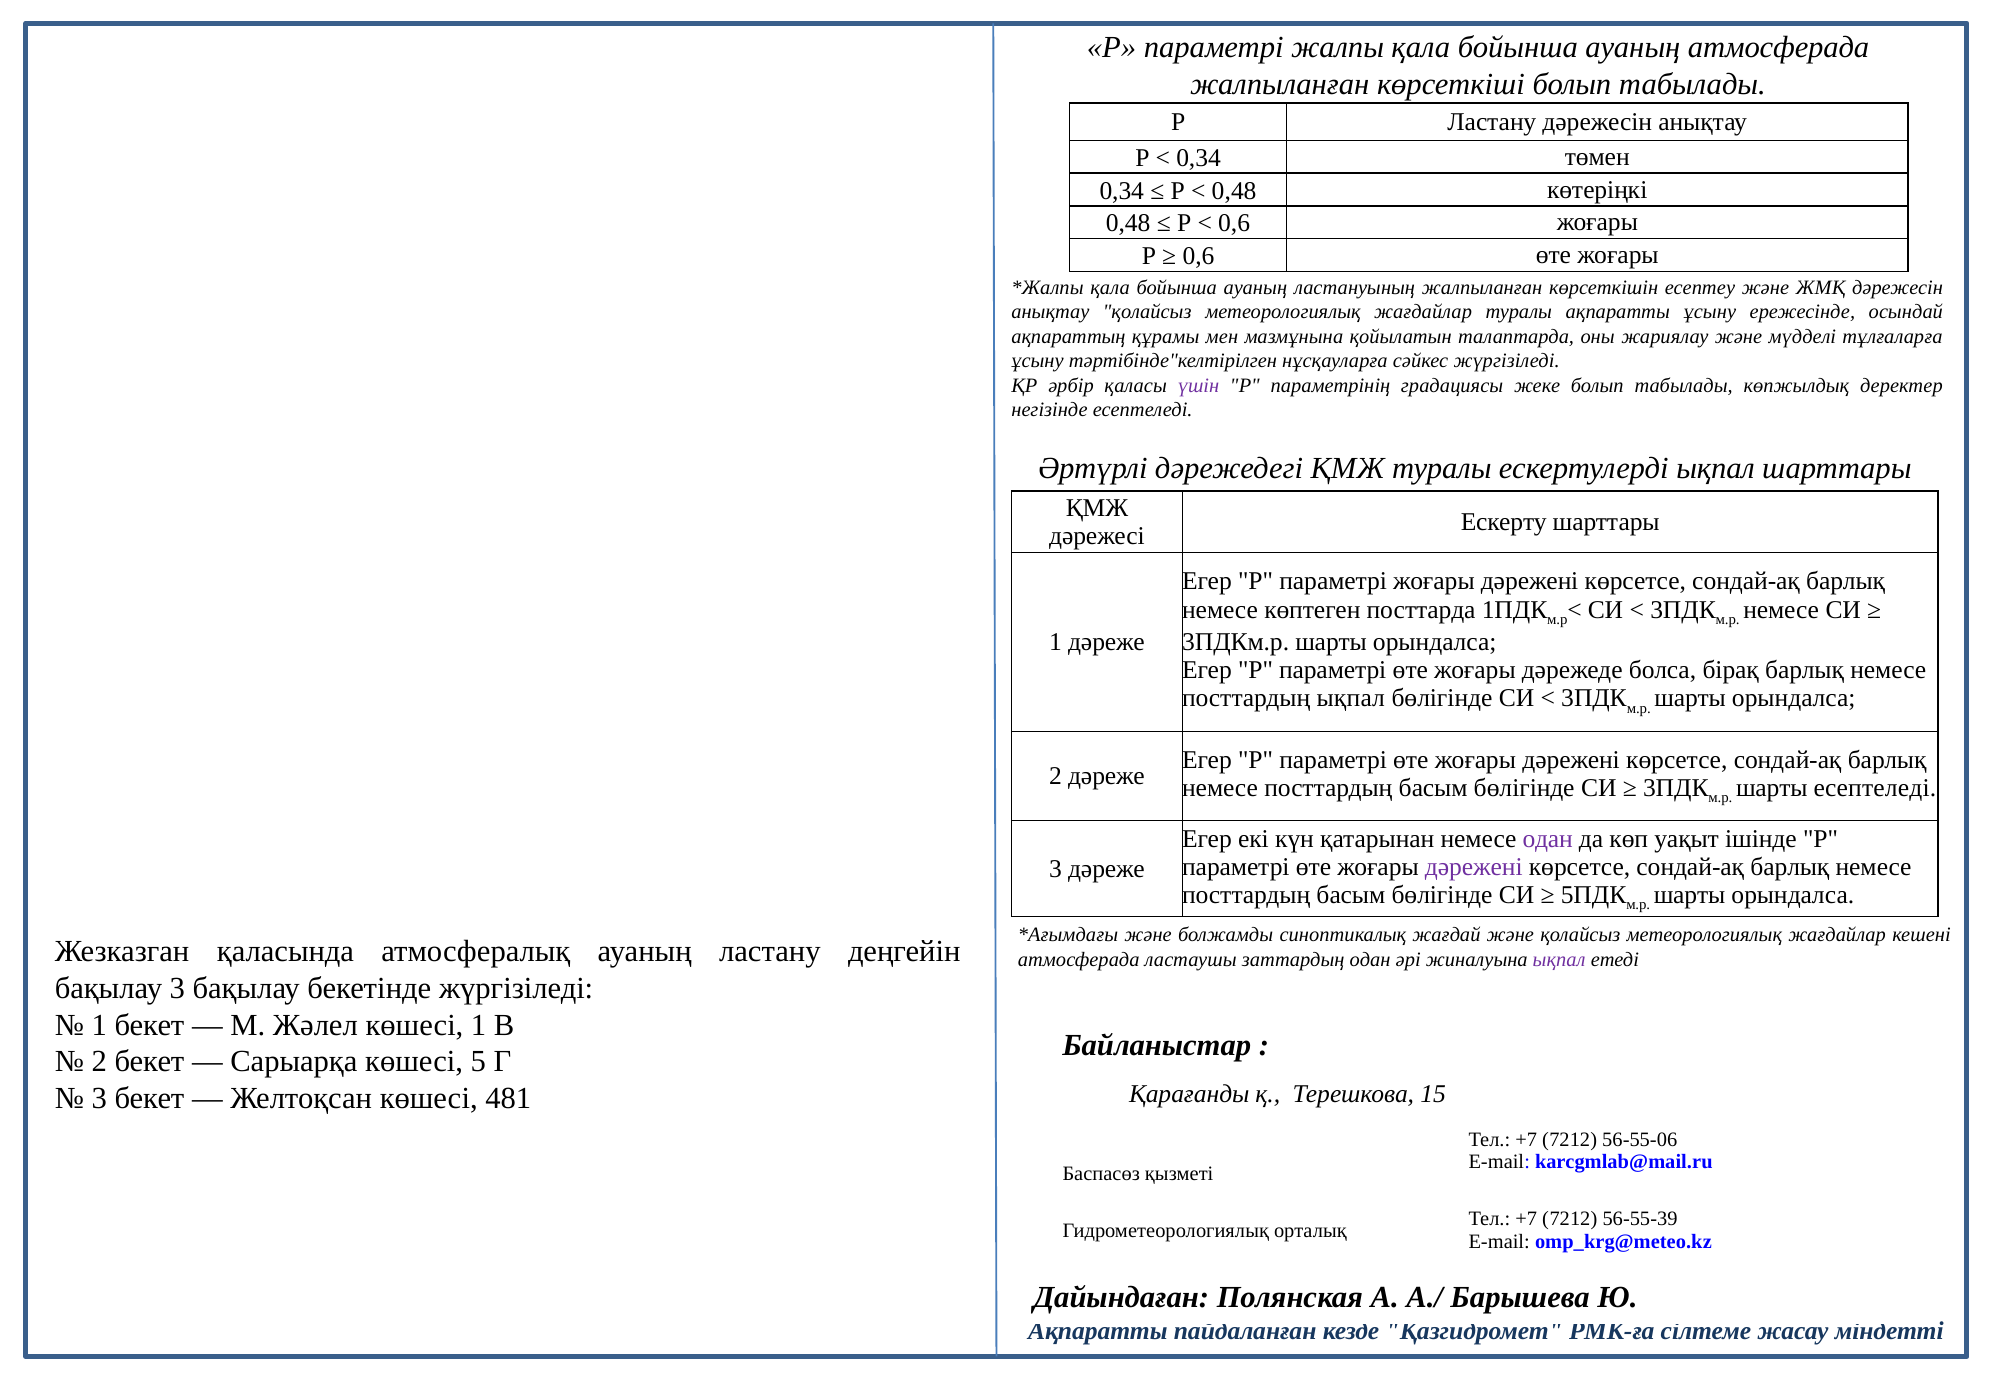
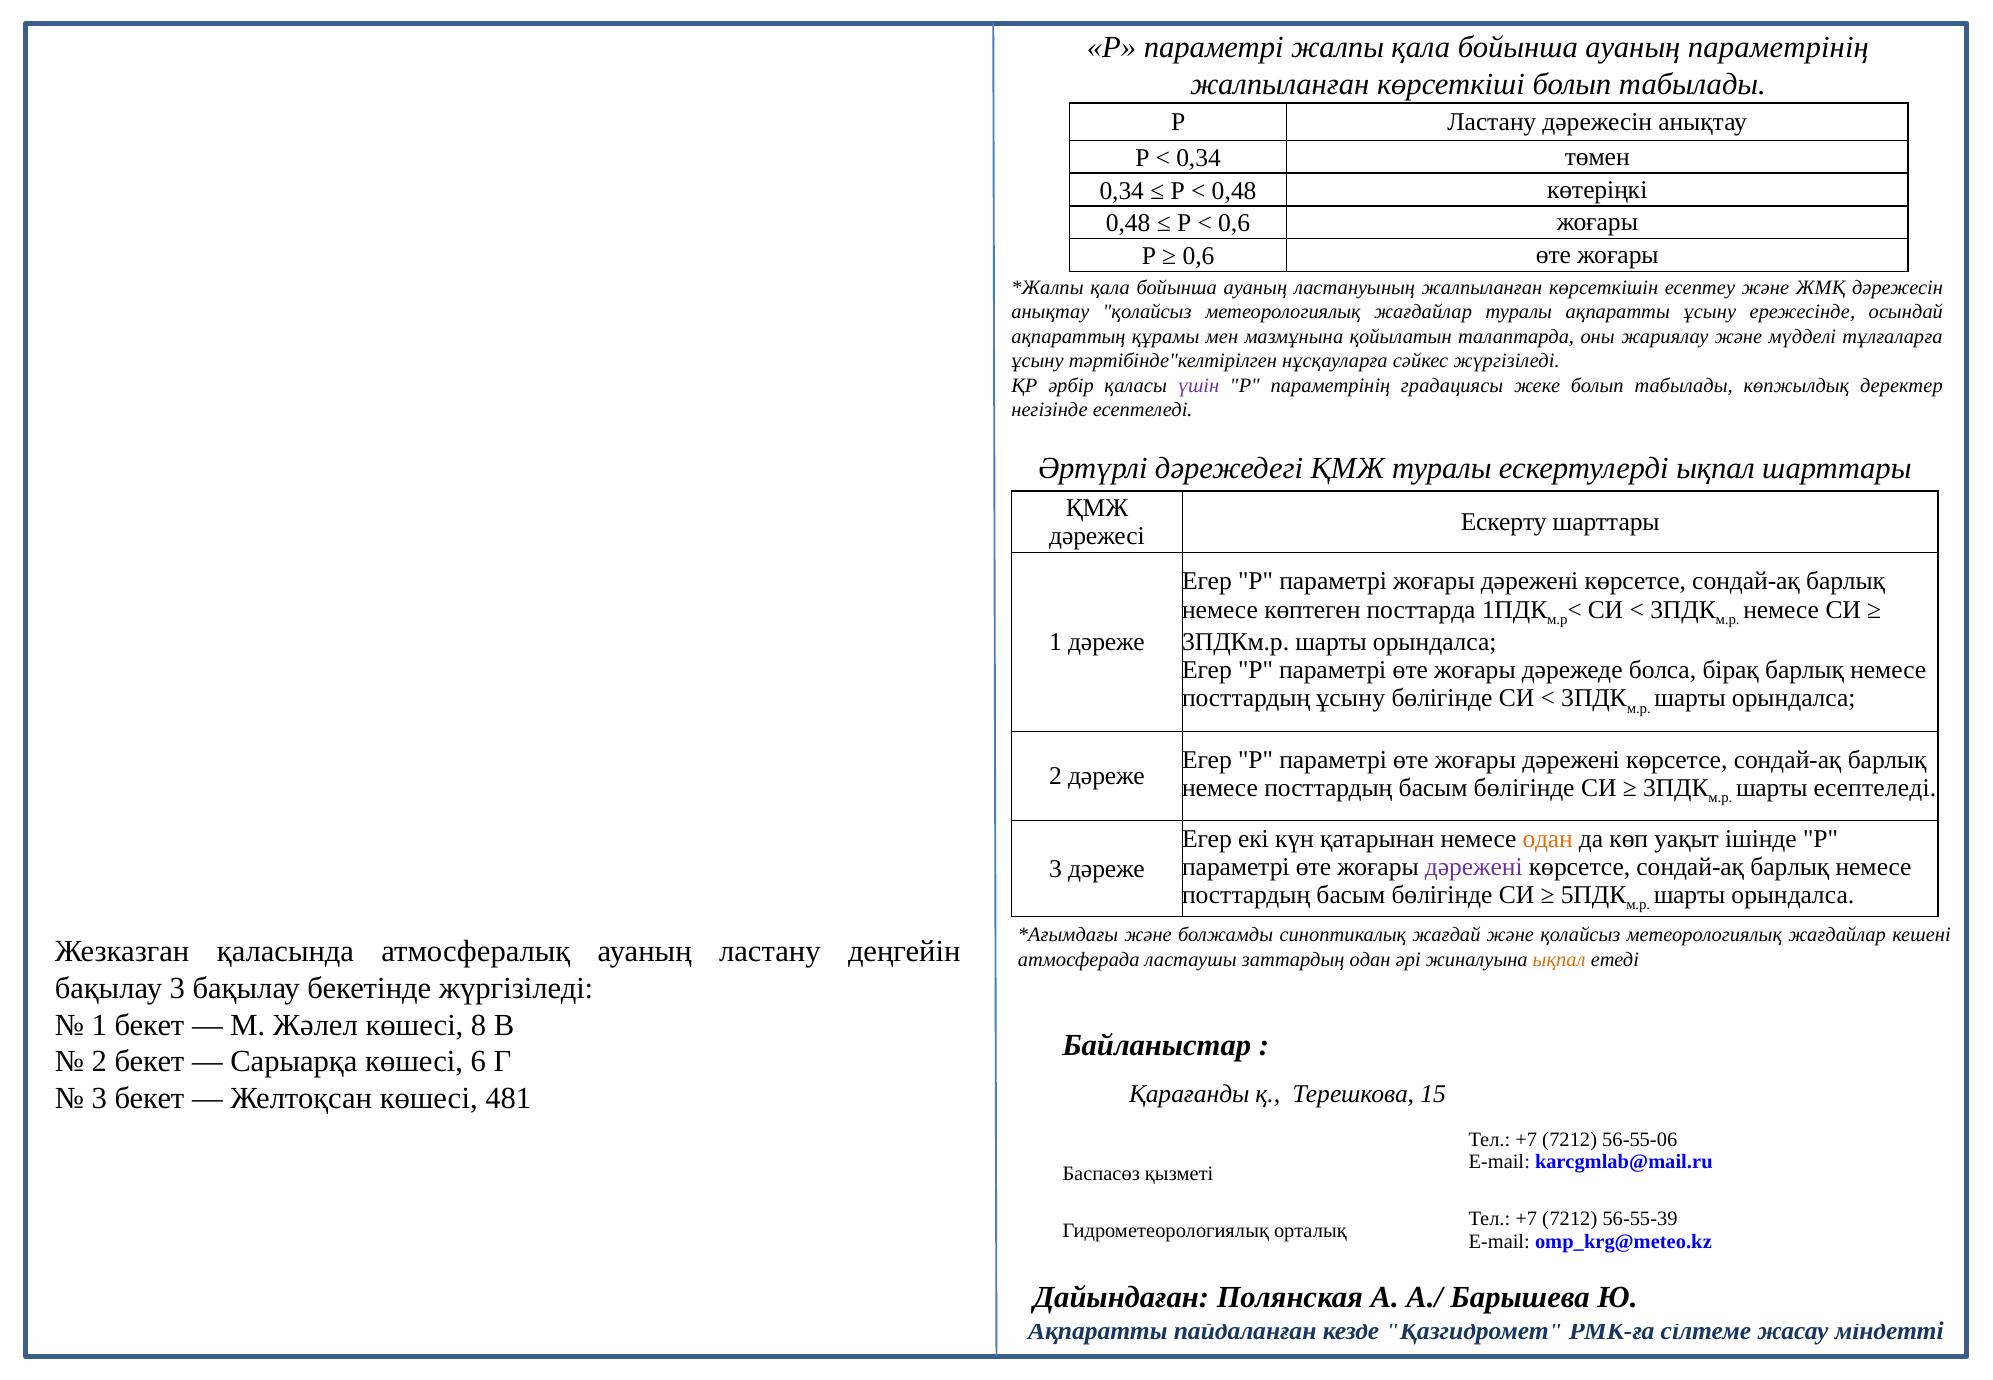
ауаның атмосферада: атмосферада -> параметрінің
посттардың ықпал: ықпал -> ұсыну
одан at (1548, 838) colour: purple -> orange
ықпал at (1559, 959) colour: purple -> orange
көшесі 1: 1 -> 8
5: 5 -> 6
